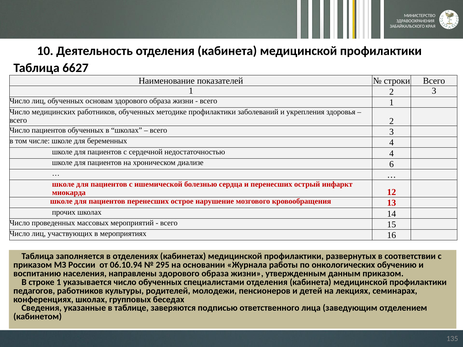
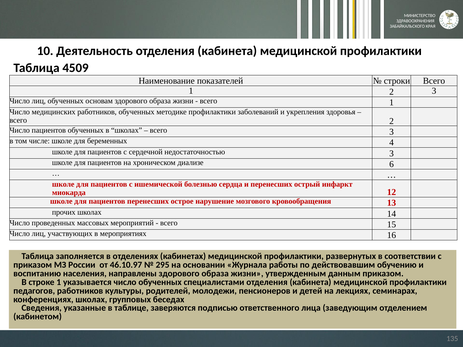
6627: 6627 -> 4509
недостаточностью 4: 4 -> 3
06.10.94: 06.10.94 -> 46.10.97
онкологических: онкологических -> действовавшим
